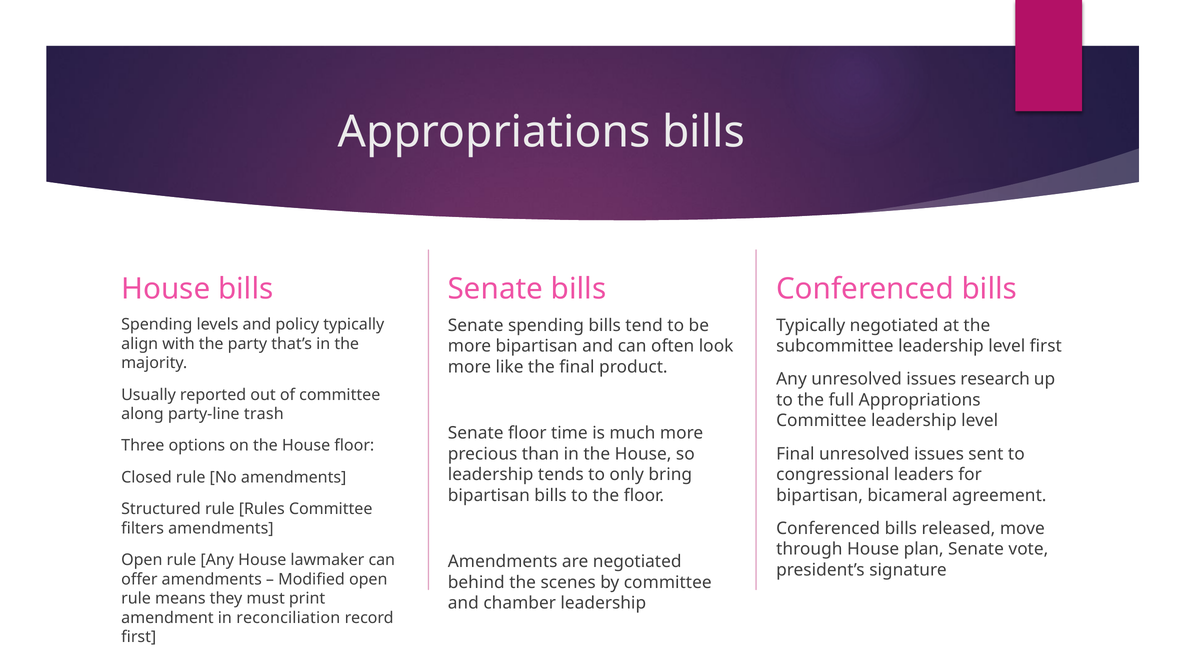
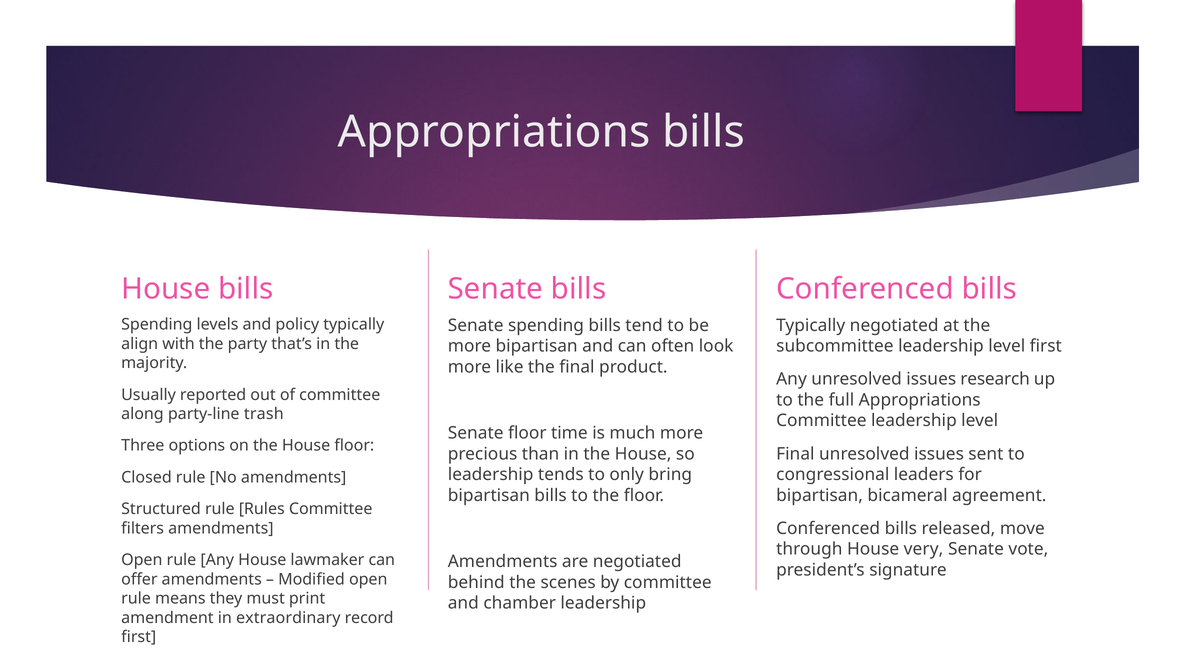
plan: plan -> very
reconciliation: reconciliation -> extraordinary
